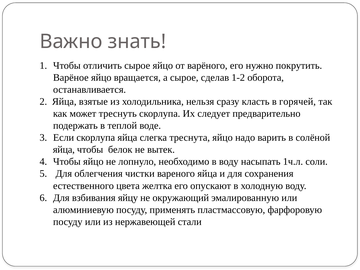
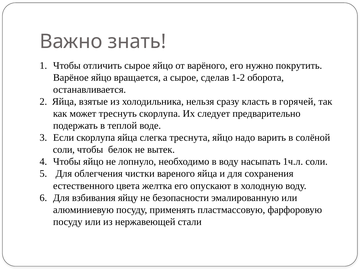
яйца at (64, 150): яйца -> соли
окружающий: окружающий -> безопасности
